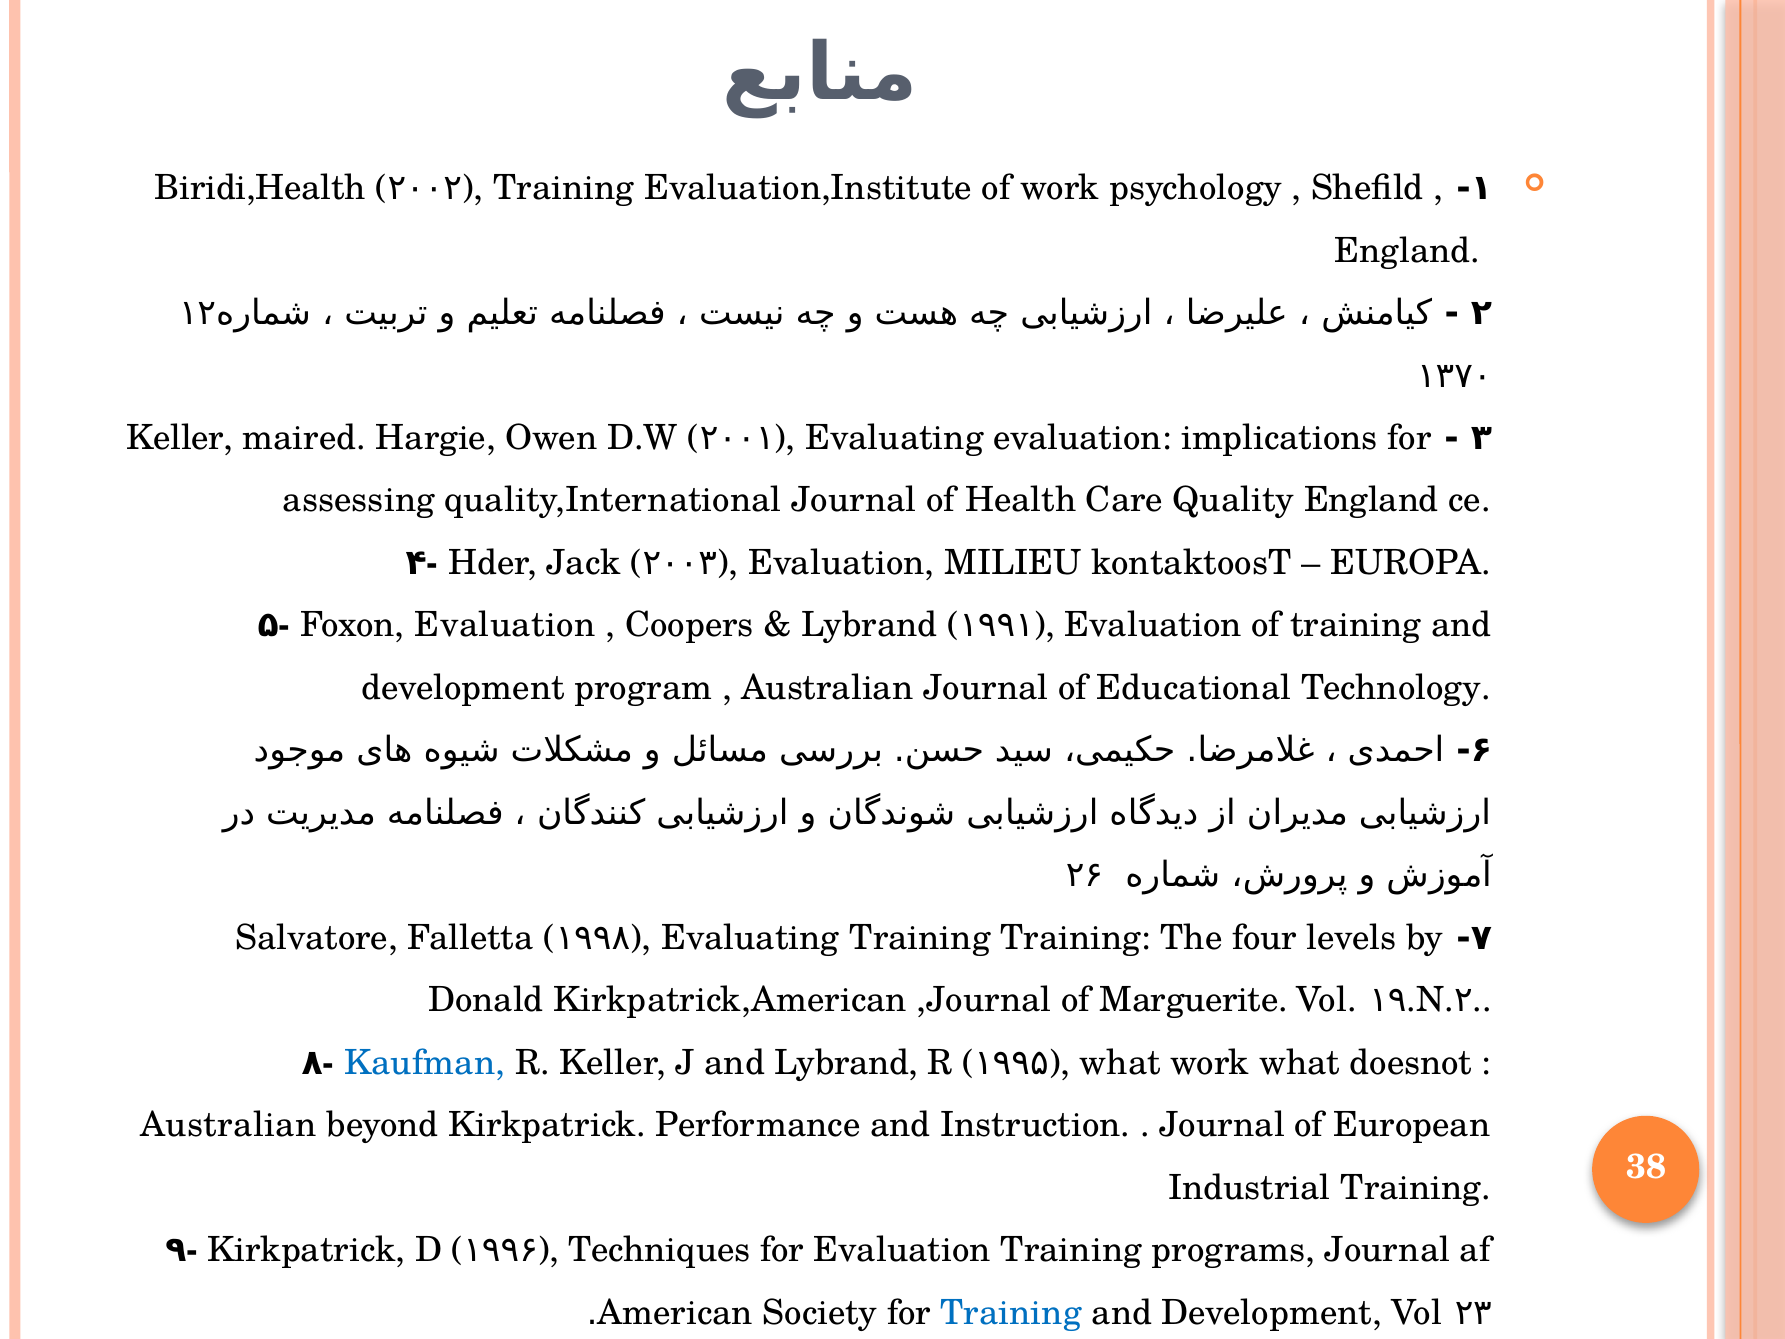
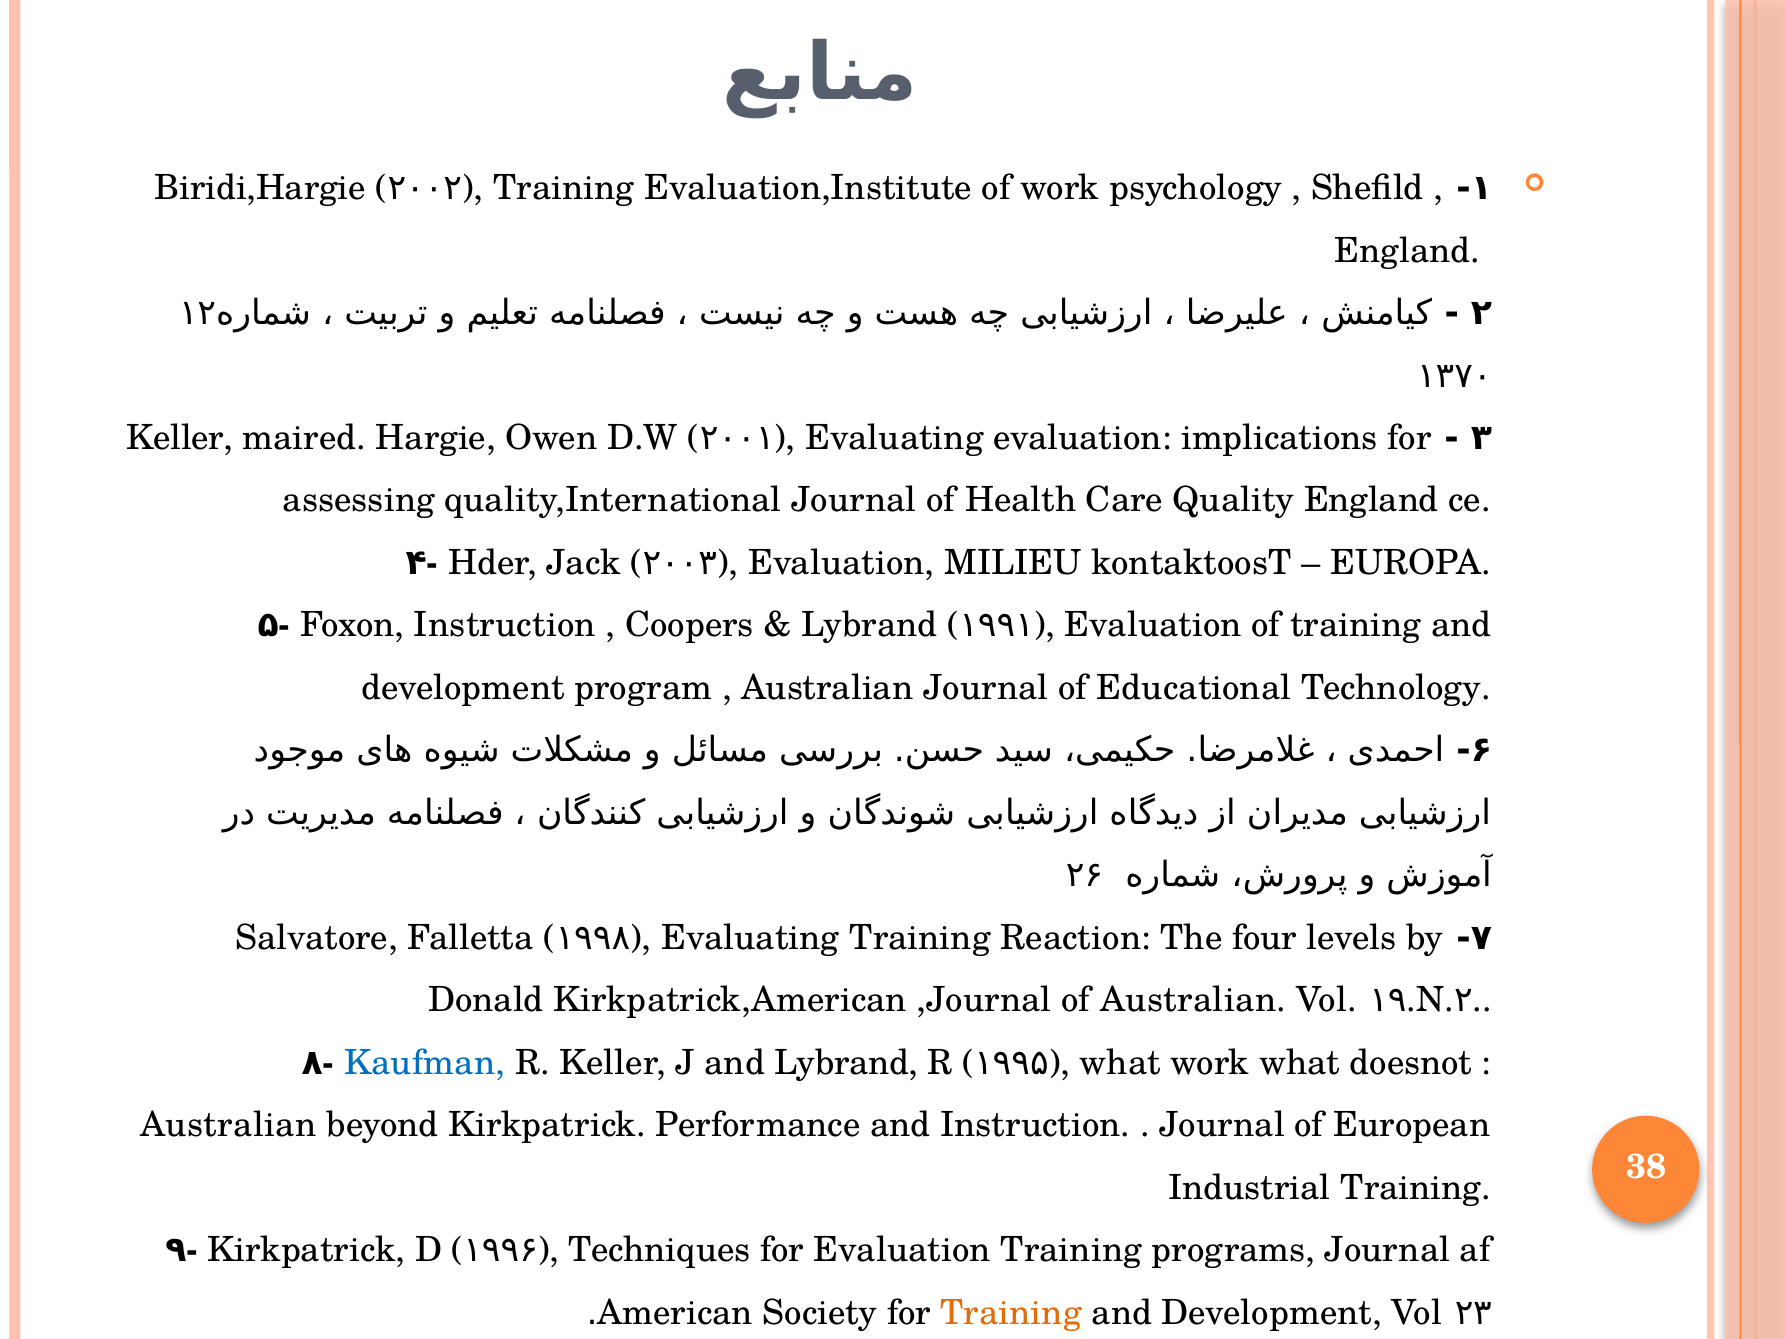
Biridi,Health: Biridi,Health -> Biridi,Hargie
Foxon Evaluation: Evaluation -> Instruction
Training Training: Training -> Reaction
of Marguerite: Marguerite -> Australian
Training at (1011, 1313) colour: blue -> orange
